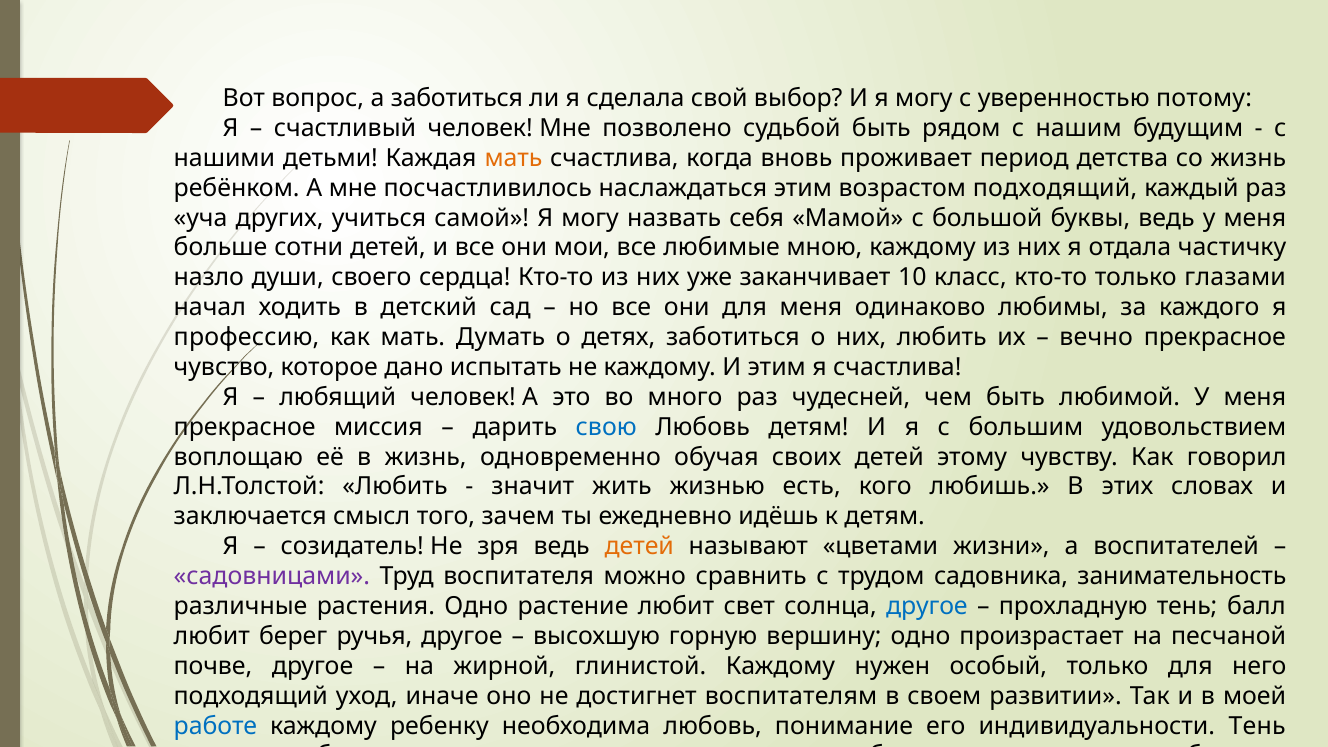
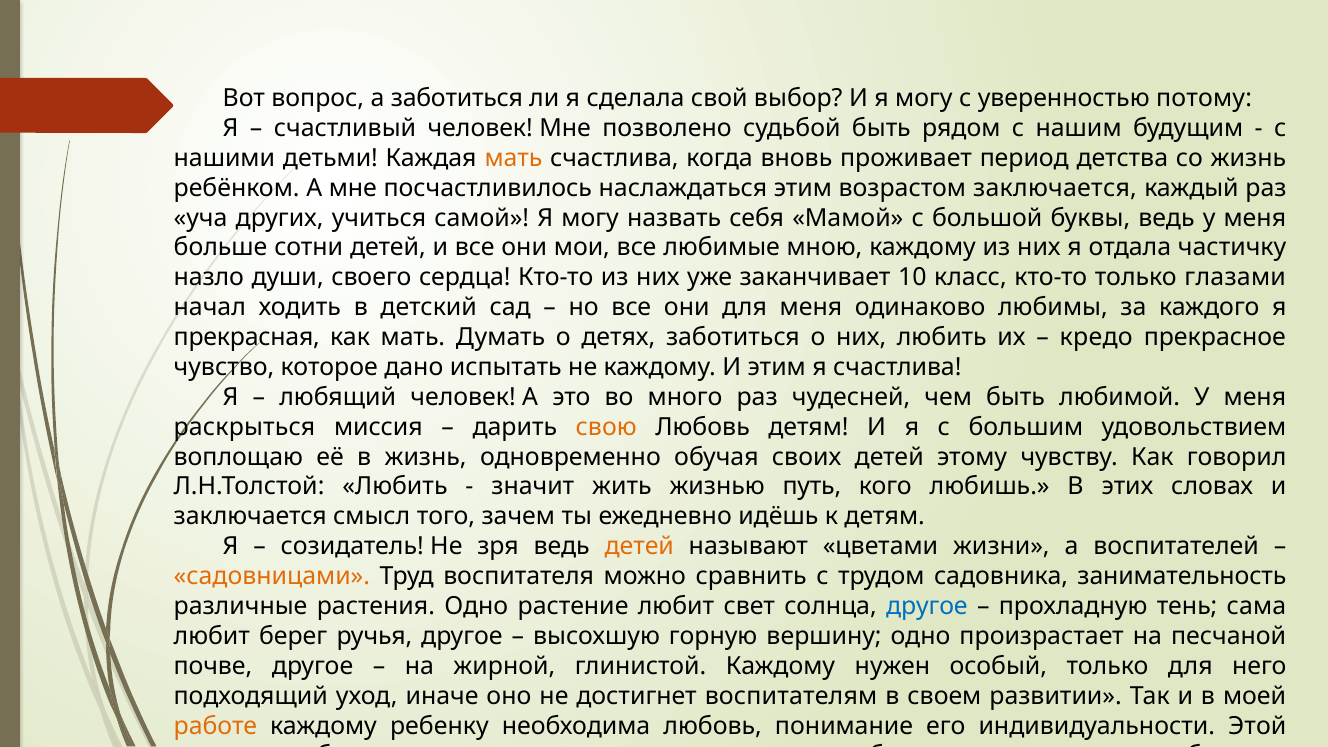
возрастом подходящий: подходящий -> заключается
профессию: профессию -> прекрасная
вечно: вечно -> кредо
прекрасное at (245, 427): прекрасное -> раскрыться
свою colour: blue -> orange
есть: есть -> путь
садовницами colour: purple -> orange
балл: балл -> сама
работе colour: blue -> orange
индивидуальности Тень: Тень -> Этой
